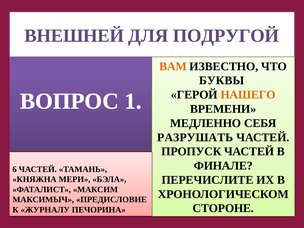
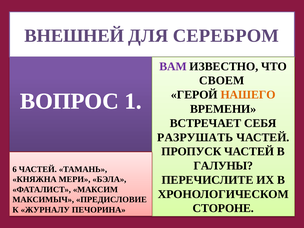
ПОДРУГОЙ: ПОДРУГОЙ -> СЕРЕБРОМ
ВАМ colour: orange -> purple
БУКВЫ: БУКВЫ -> СВОЕМ
МЕДЛЕННО: МЕДЛЕННО -> ВСТРЕЧАЕТ
ФИНАЛЕ: ФИНАЛЕ -> ГАЛУНЫ
